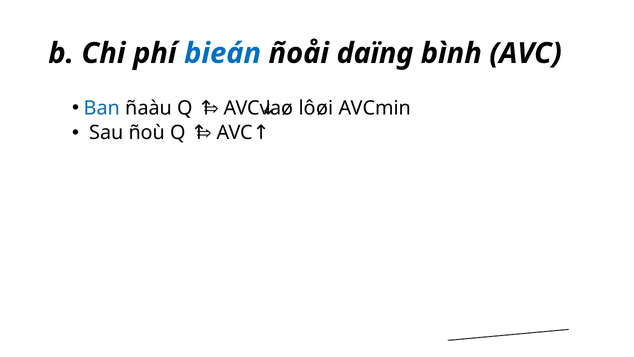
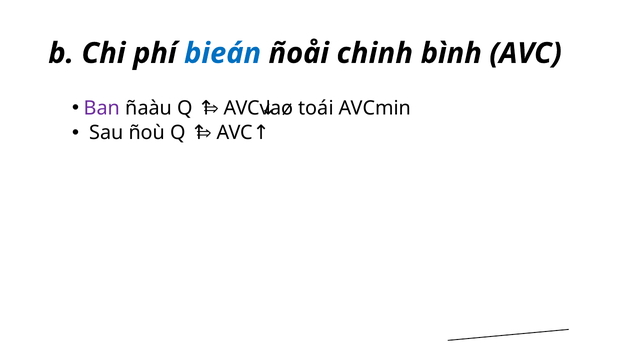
daïng: daïng -> chinh
Ban colour: blue -> purple
lôøi: lôøi -> toái
